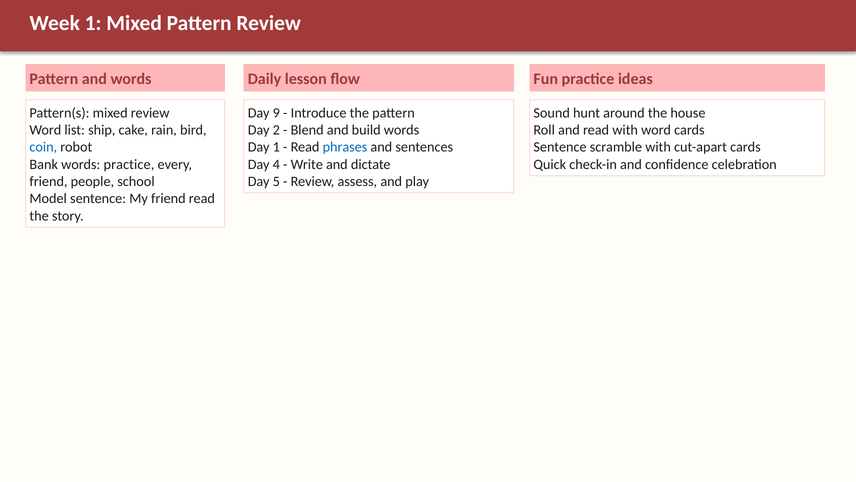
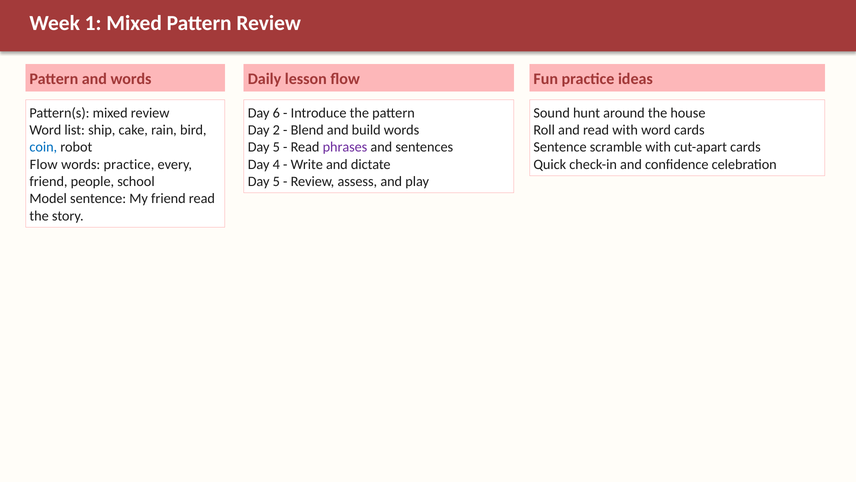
9: 9 -> 6
1 at (276, 147): 1 -> 5
phrases colour: blue -> purple
Bank at (44, 164): Bank -> Flow
